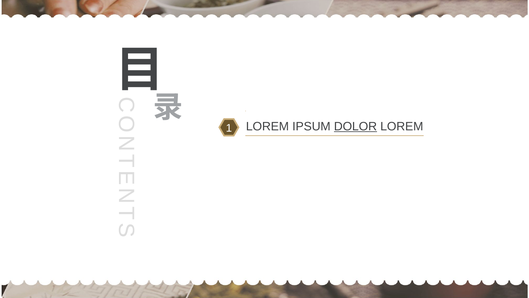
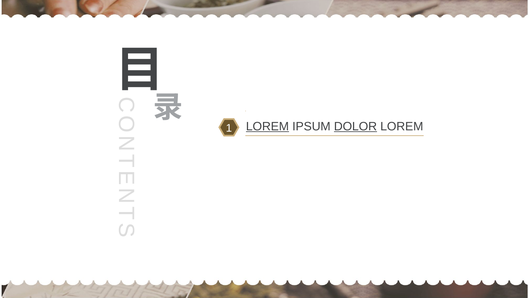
LOREM at (267, 126) underline: none -> present
